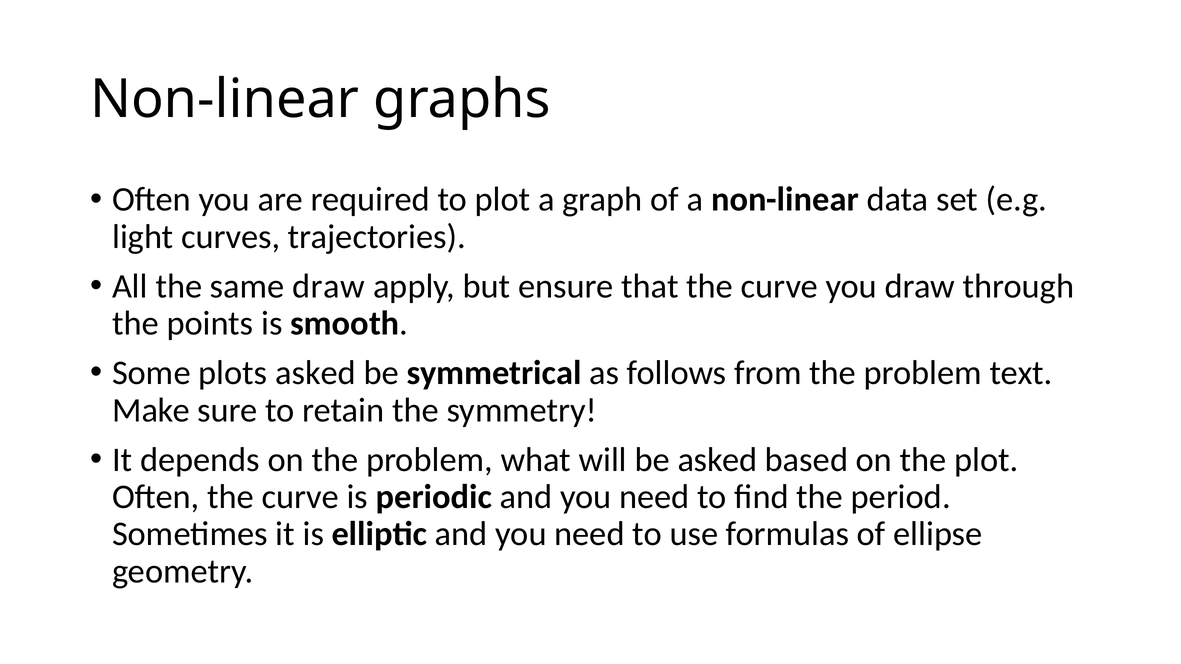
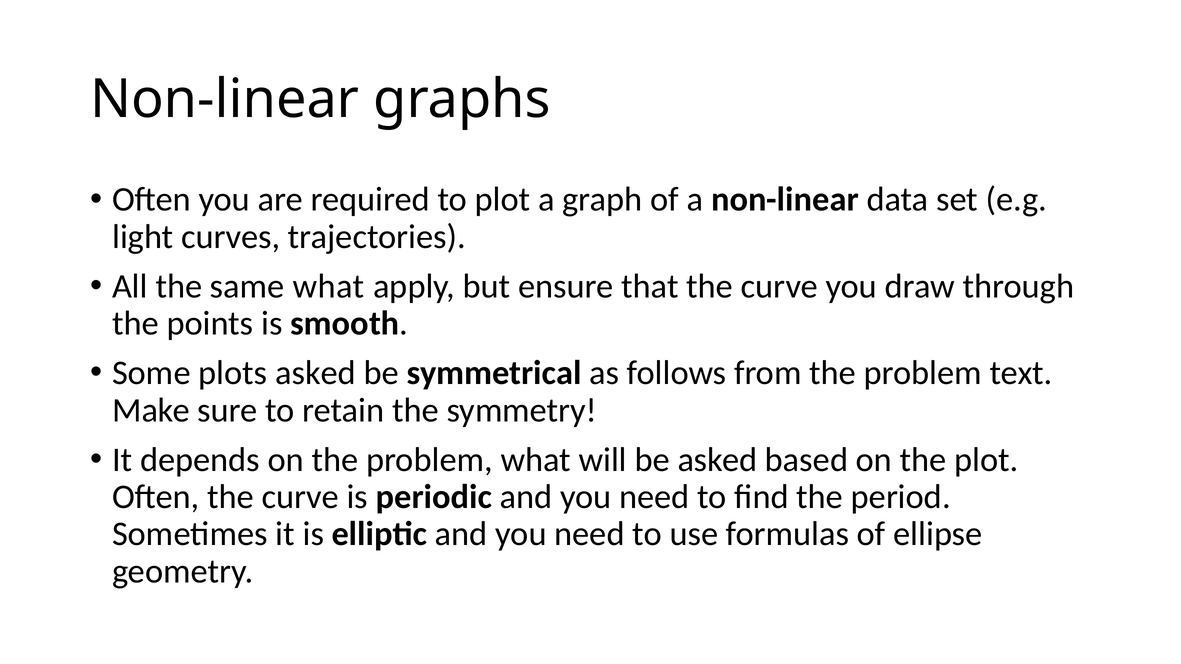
same draw: draw -> what
